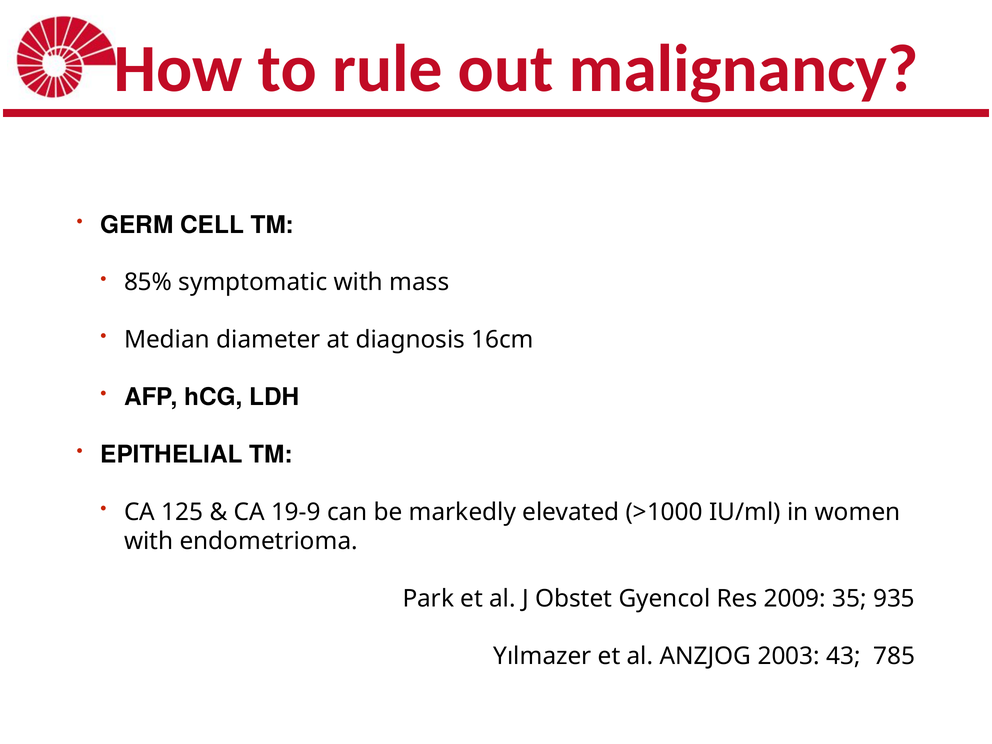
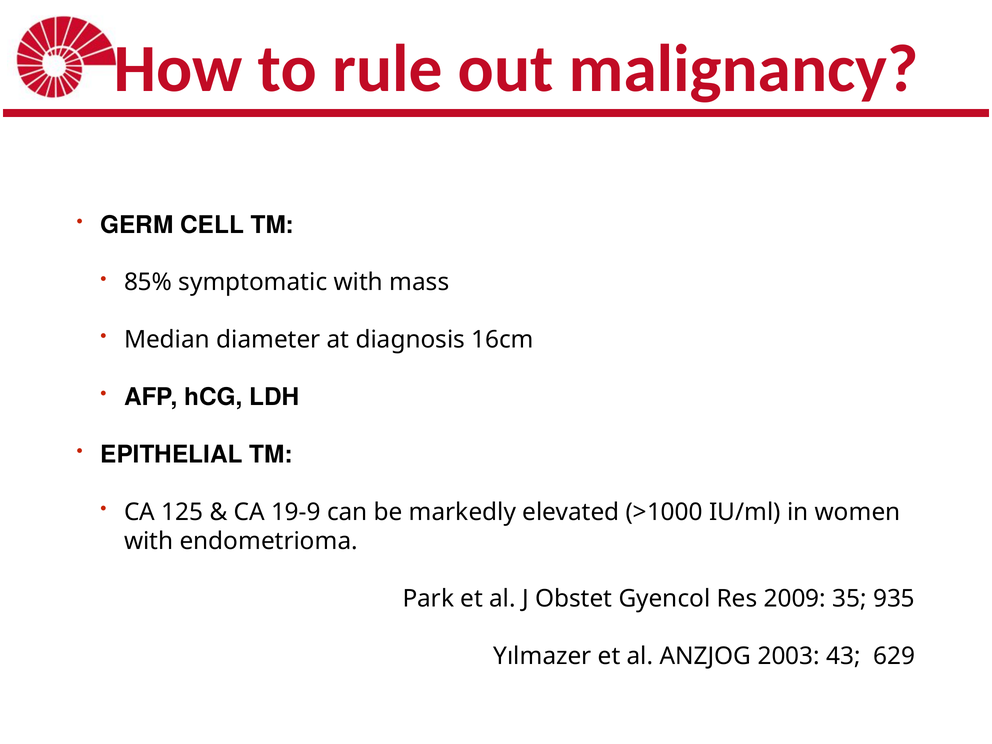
785: 785 -> 629
